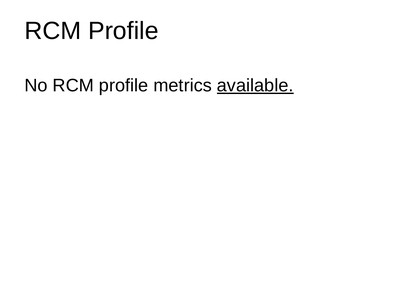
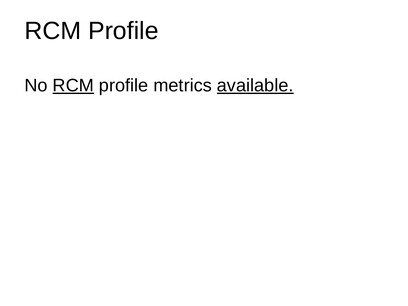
RCM at (73, 86) underline: none -> present
